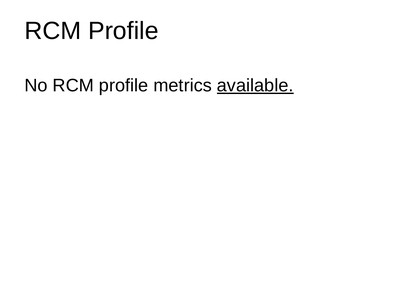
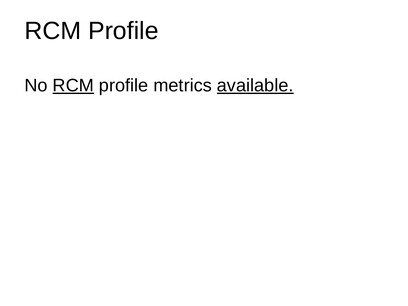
RCM at (73, 86) underline: none -> present
